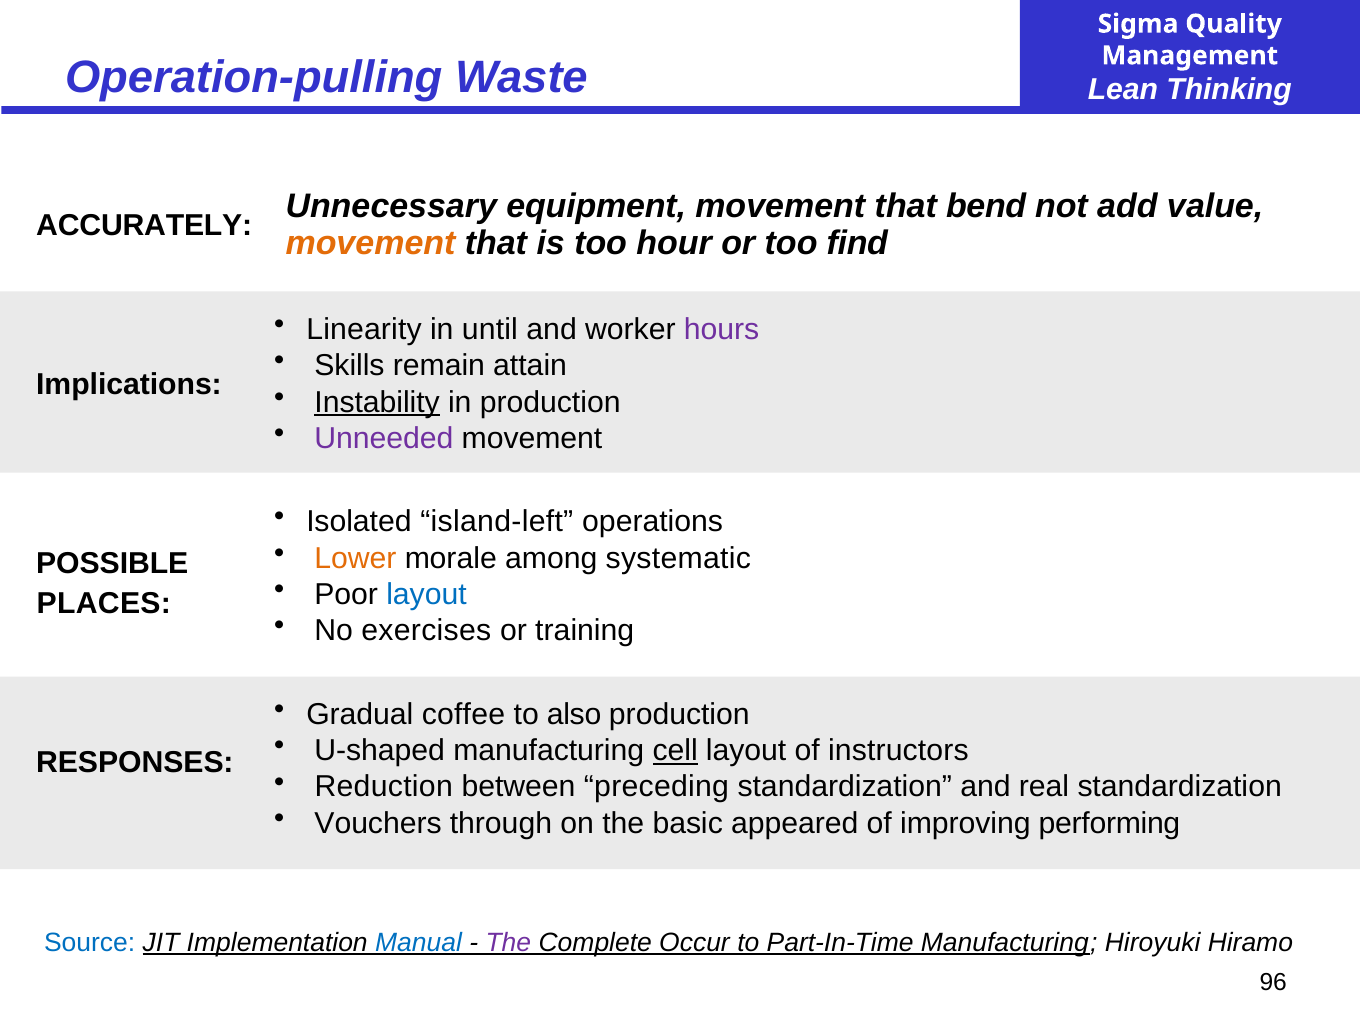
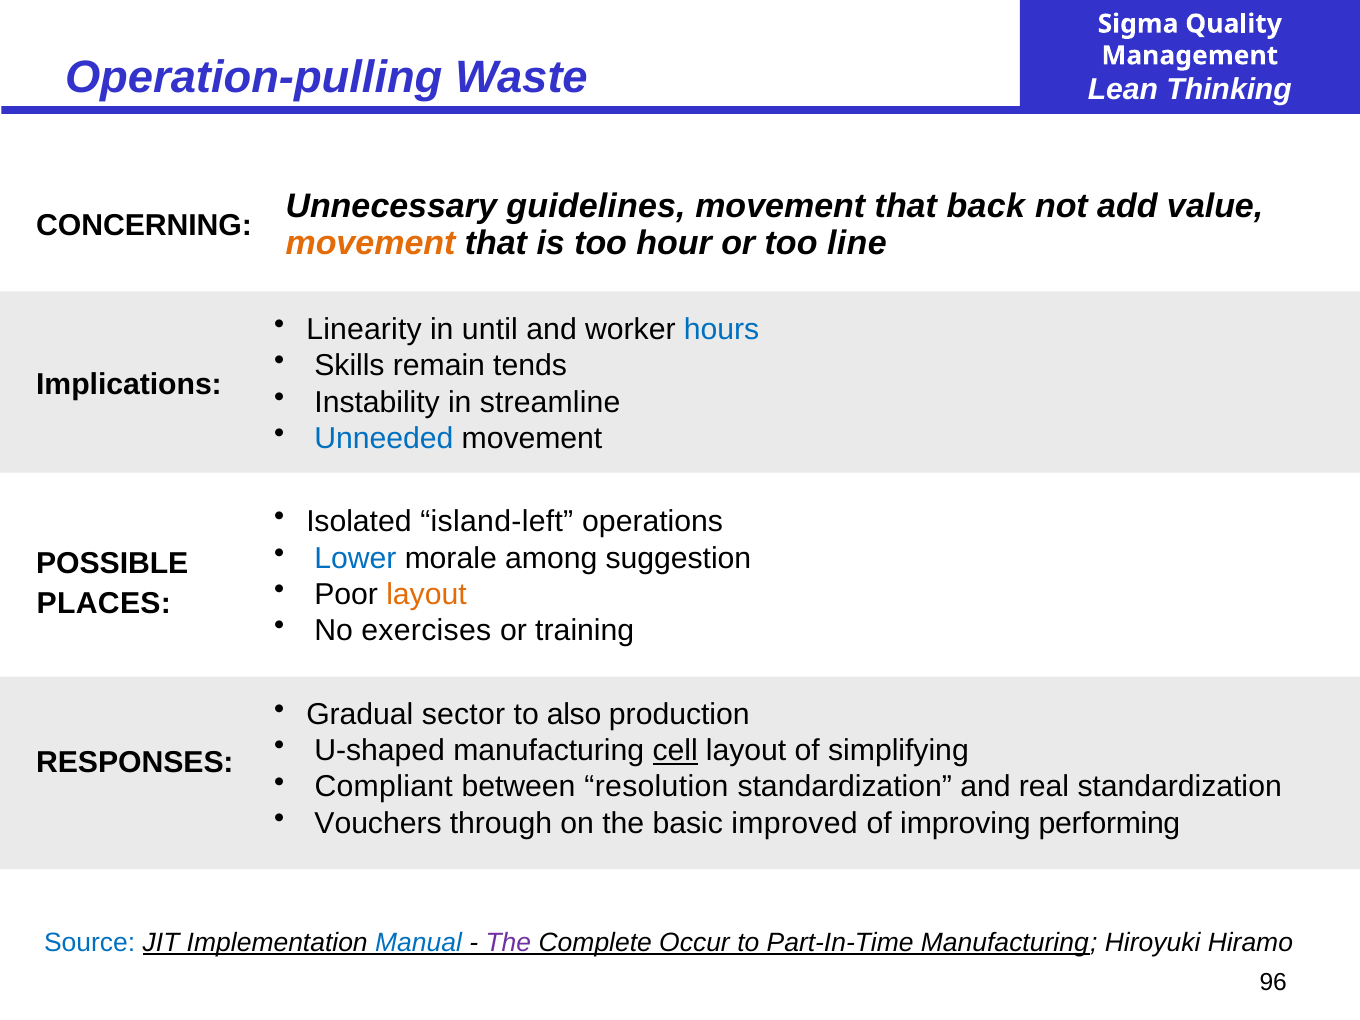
equipment: equipment -> guidelines
bend: bend -> back
ACCURATELY: ACCURATELY -> CONCERNING
find: find -> line
hours colour: purple -> blue
attain: attain -> tends
Instability underline: present -> none
in production: production -> streamline
Unneeded colour: purple -> blue
Lower colour: orange -> blue
systematic: systematic -> suggestion
layout at (426, 594) colour: blue -> orange
coffee: coffee -> sector
instructors: instructors -> simplifying
Reduction: Reduction -> Compliant
preceding: preceding -> resolution
appeared: appeared -> improved
